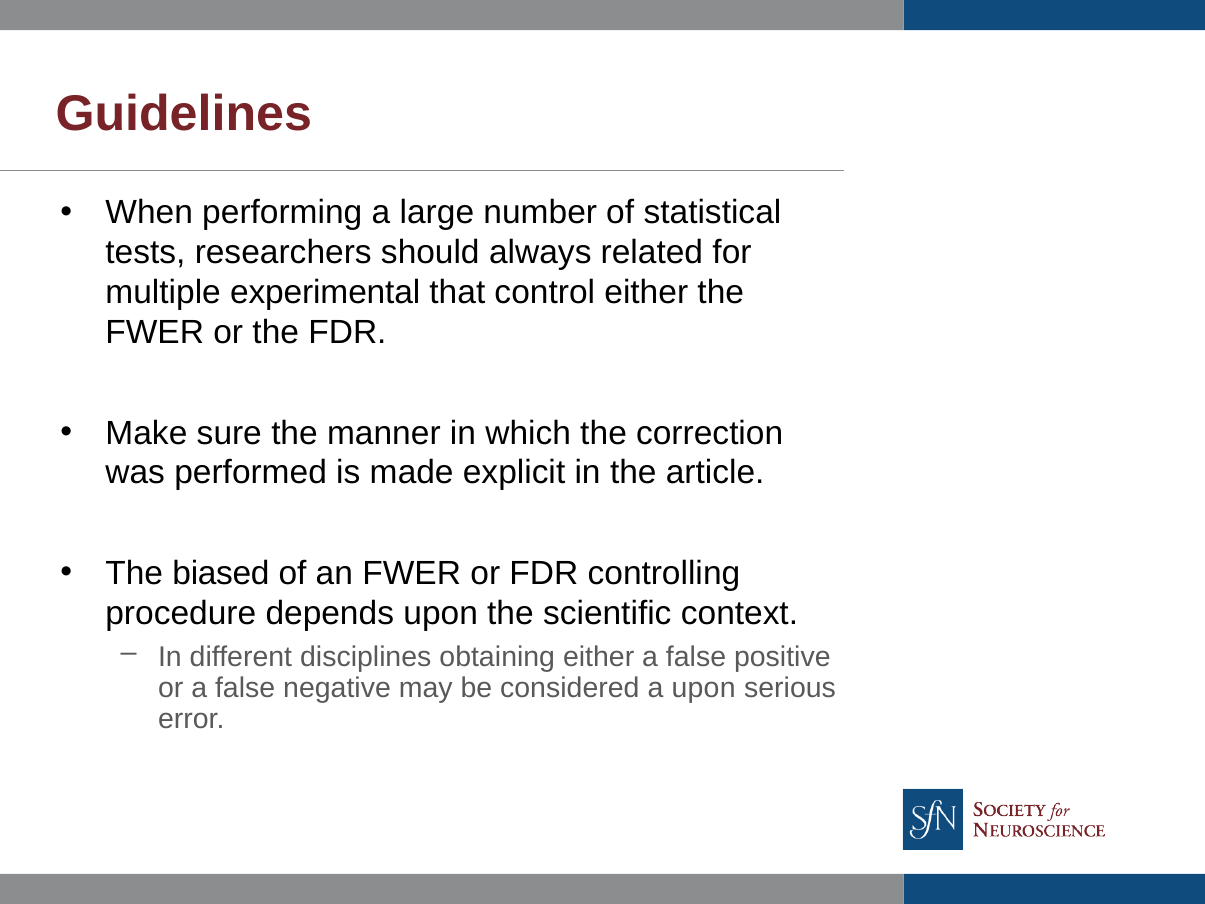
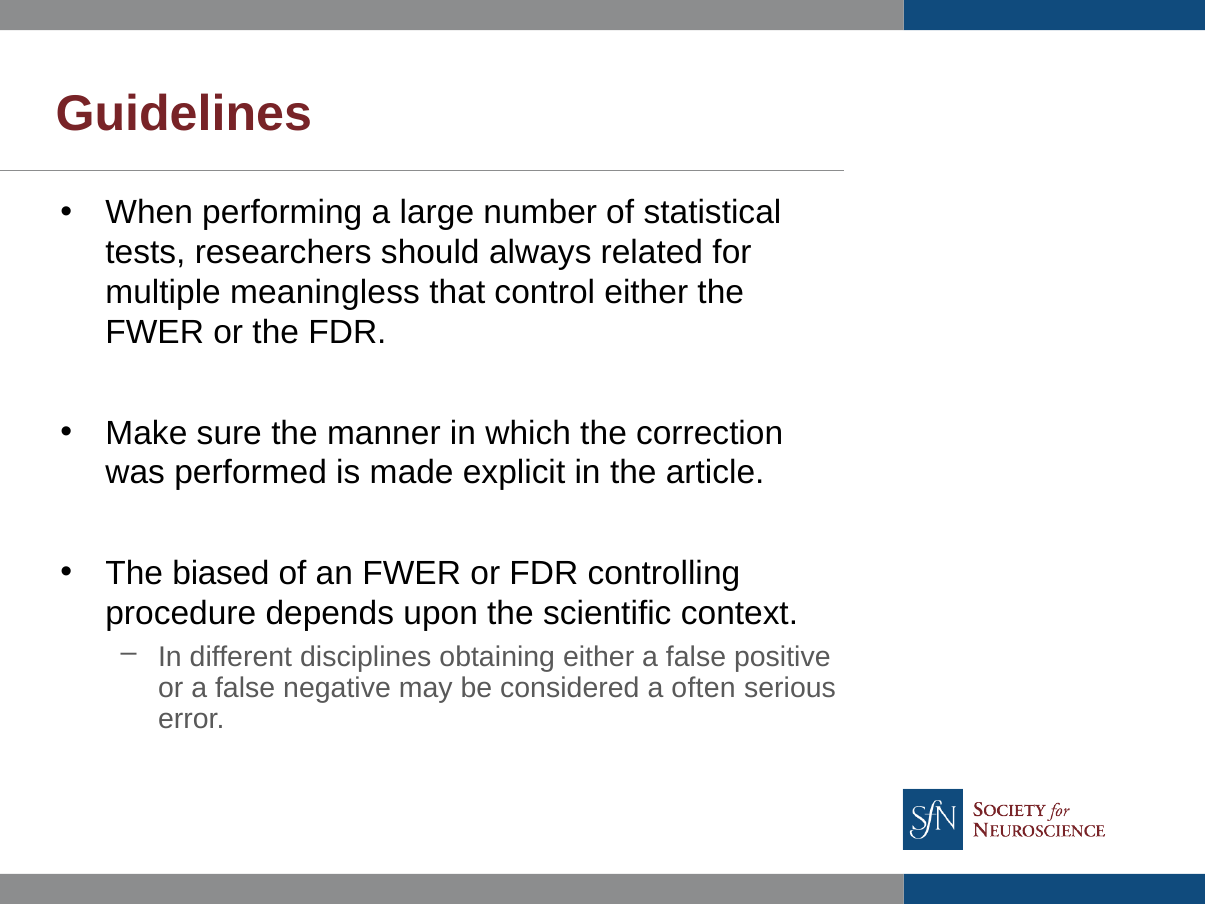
experimental: experimental -> meaningless
a upon: upon -> often
